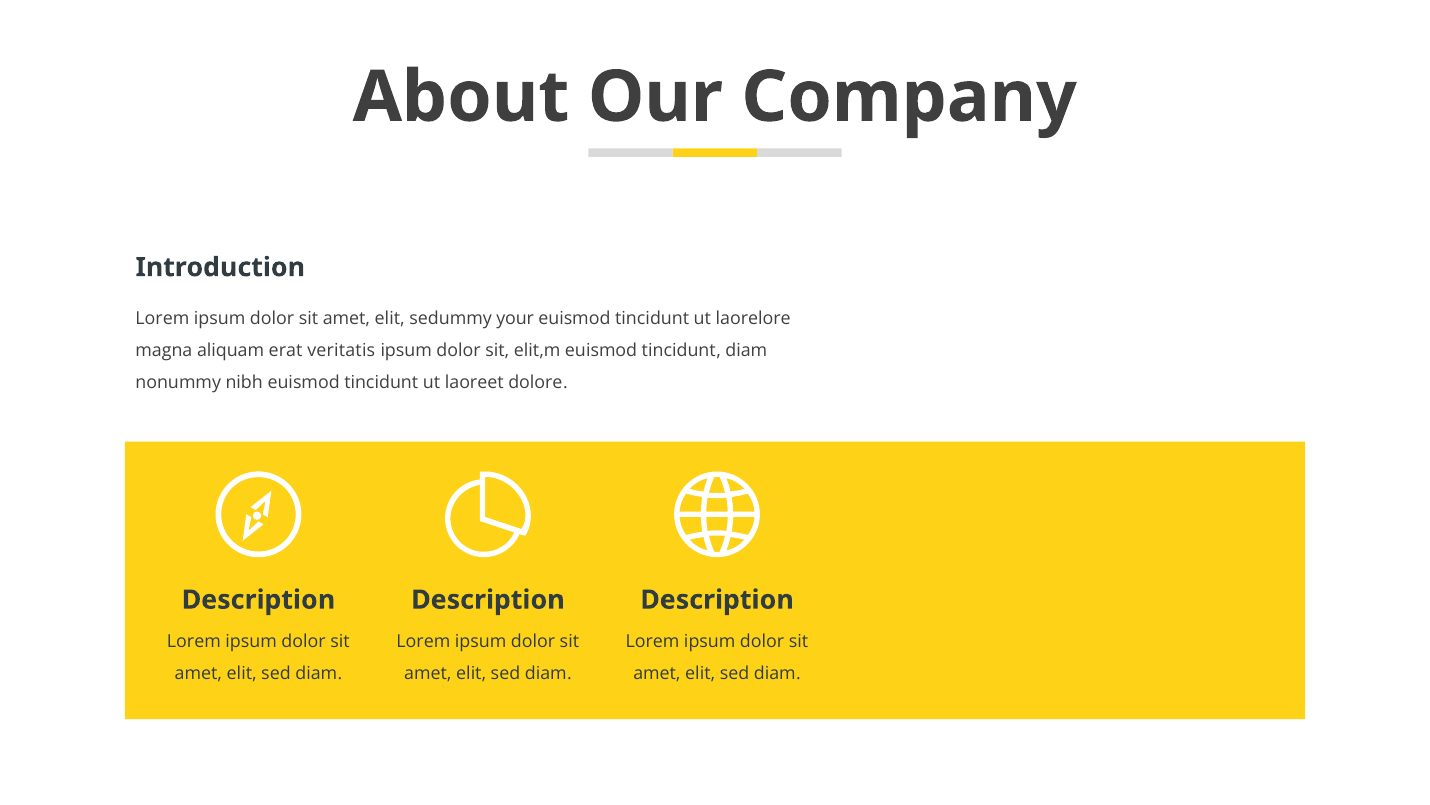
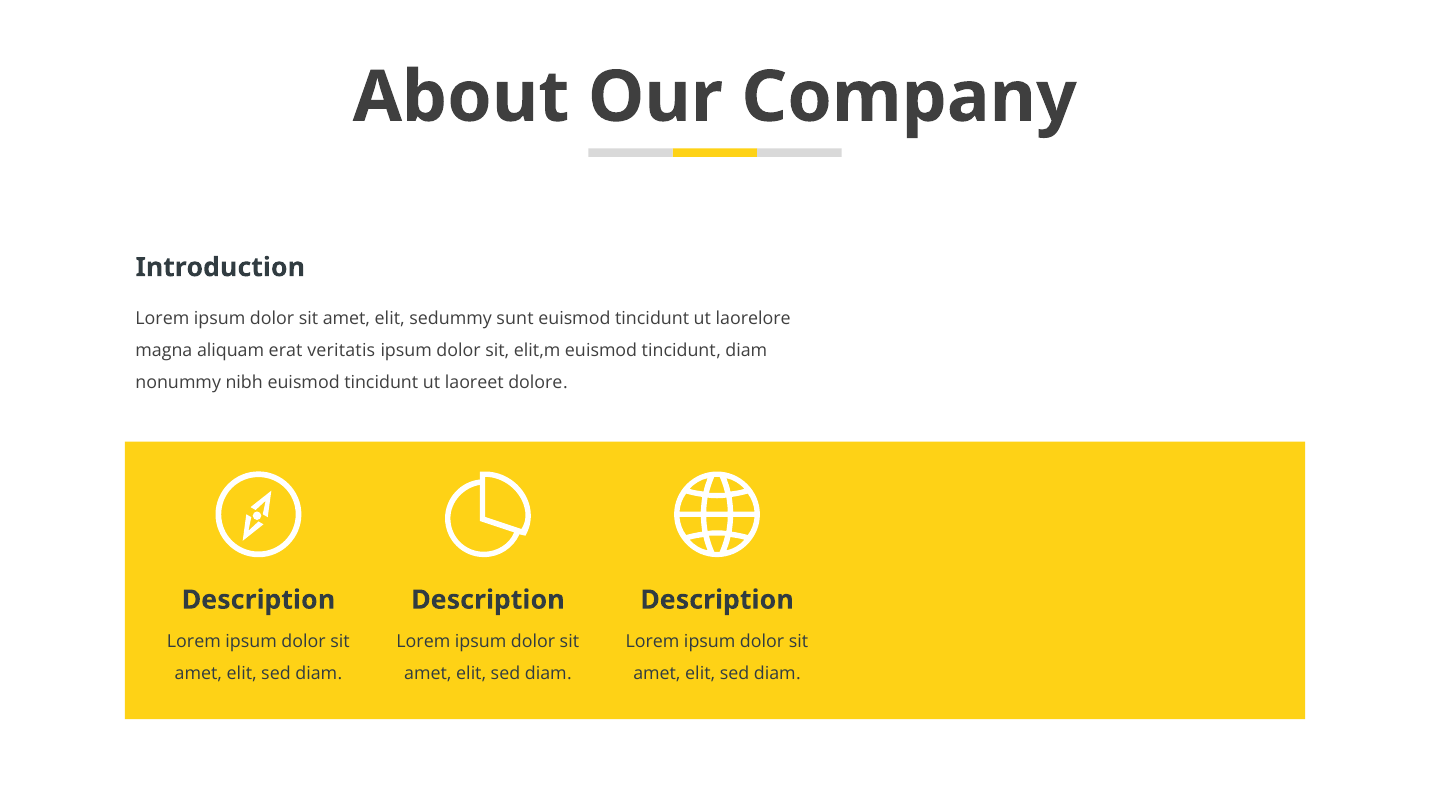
your: your -> sunt
